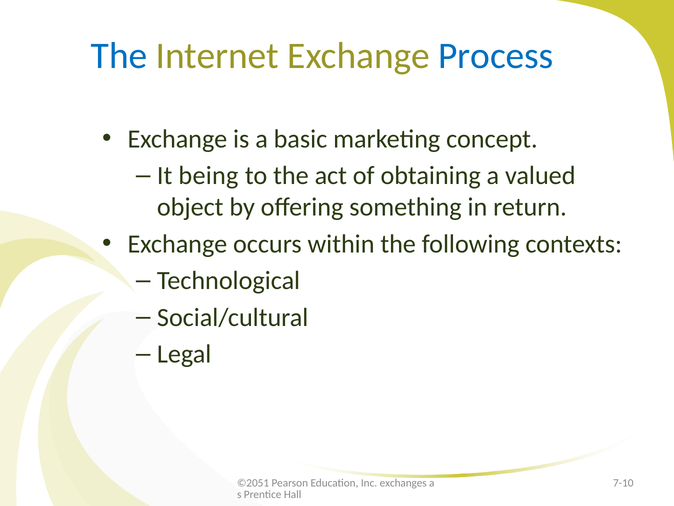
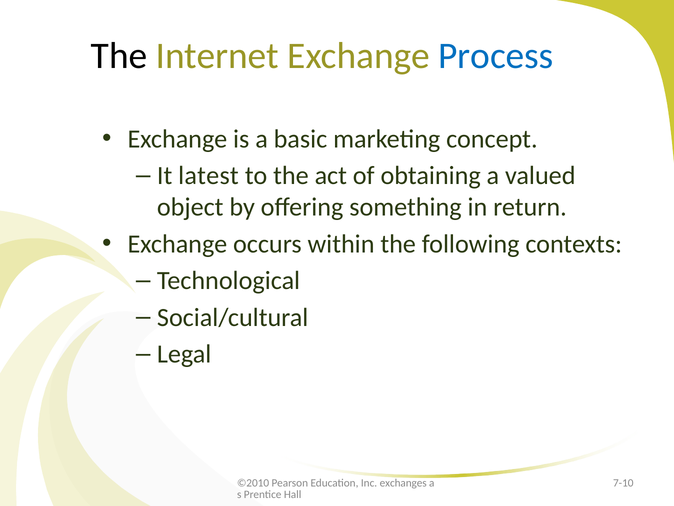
The at (119, 56) colour: blue -> black
being: being -> latest
©2051: ©2051 -> ©2010
